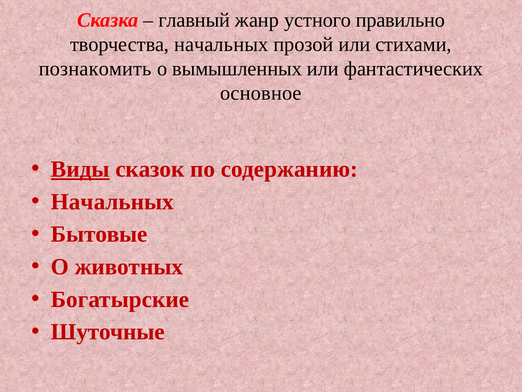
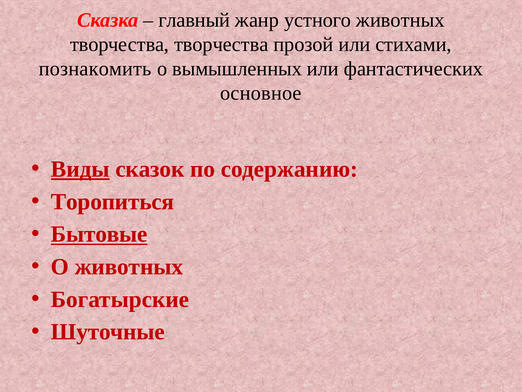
устного правильно: правильно -> животных
творчества начальных: начальных -> творчества
Начальных at (112, 201): Начальных -> Торопиться
Бытовые underline: none -> present
